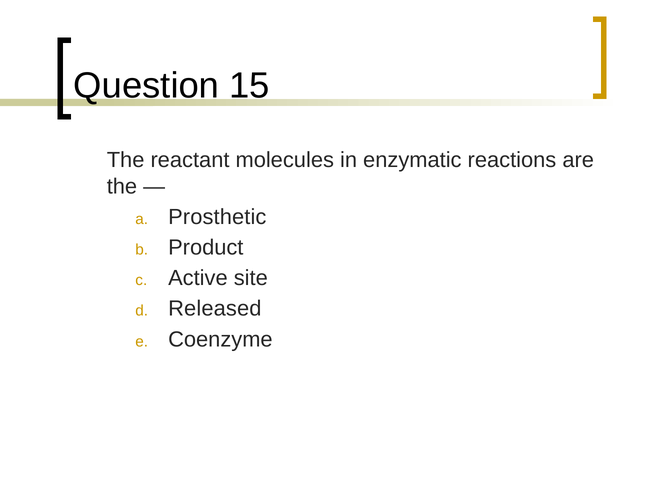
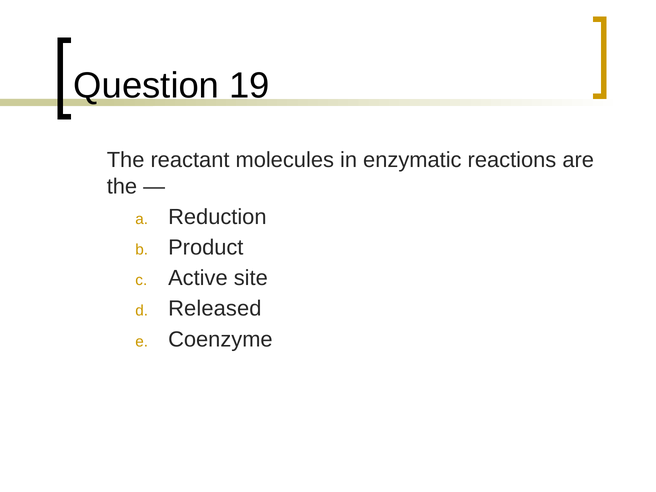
15: 15 -> 19
Prosthetic: Prosthetic -> Reduction
